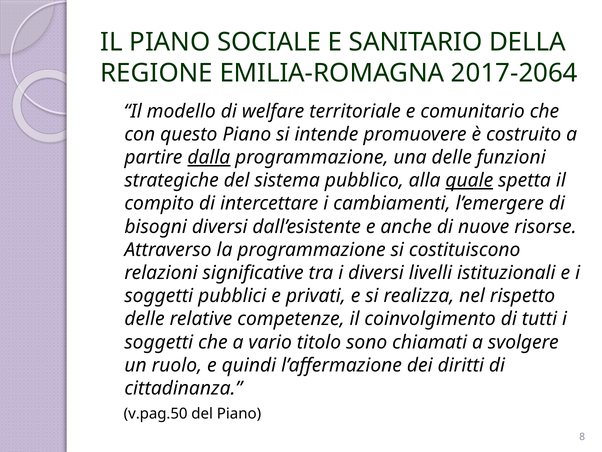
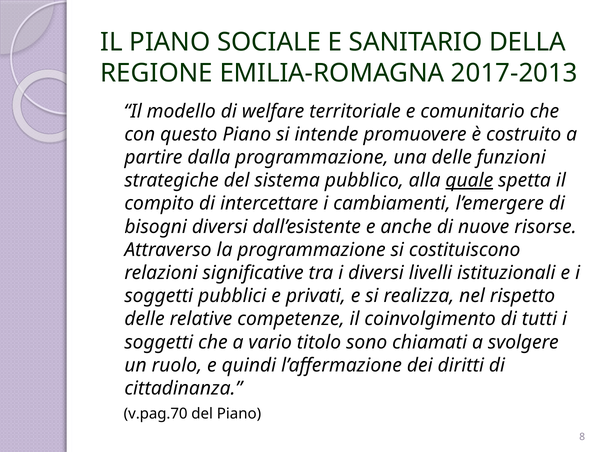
2017-2064: 2017-2064 -> 2017-2013
dalla underline: present -> none
v.pag.50: v.pag.50 -> v.pag.70
